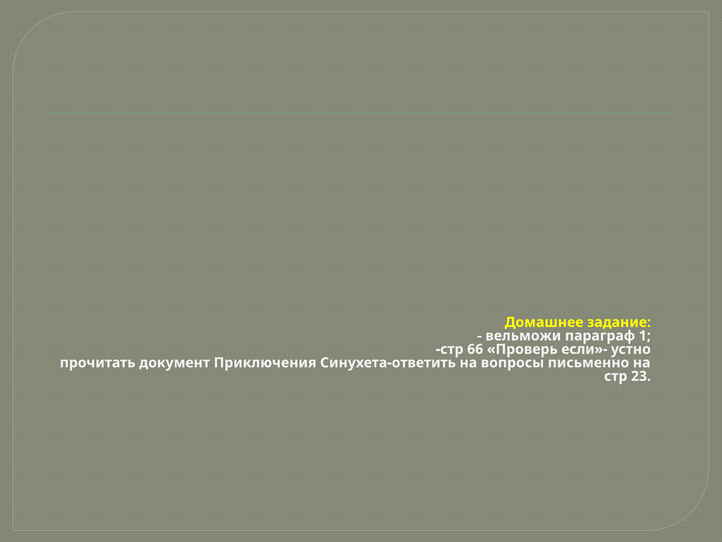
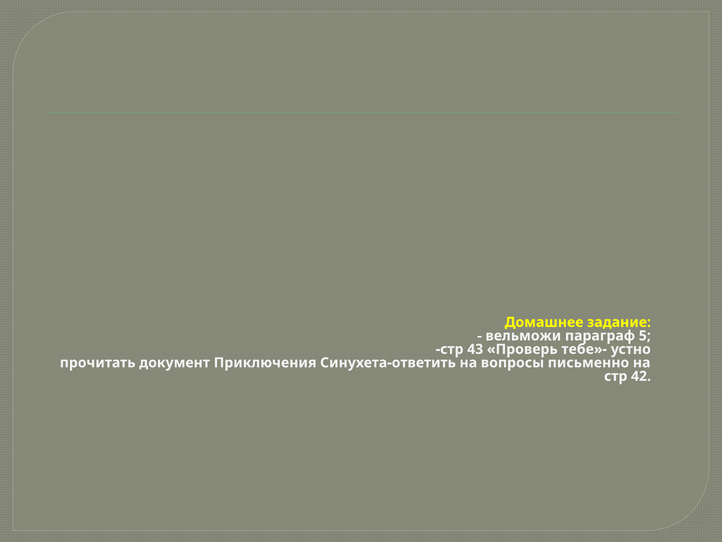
1: 1 -> 5
66: 66 -> 43
если»-: если»- -> тебе»-
23: 23 -> 42
